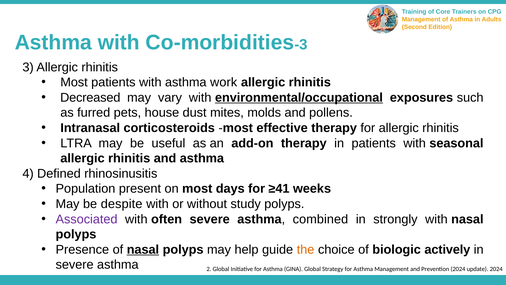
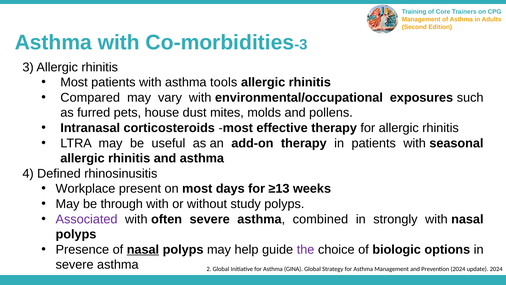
work: work -> tools
Decreased: Decreased -> Compared
environmental/occupational underline: present -> none
Population: Population -> Workplace
≥41: ≥41 -> ≥13
despite: despite -> through
the colour: orange -> purple
actively: actively -> options
